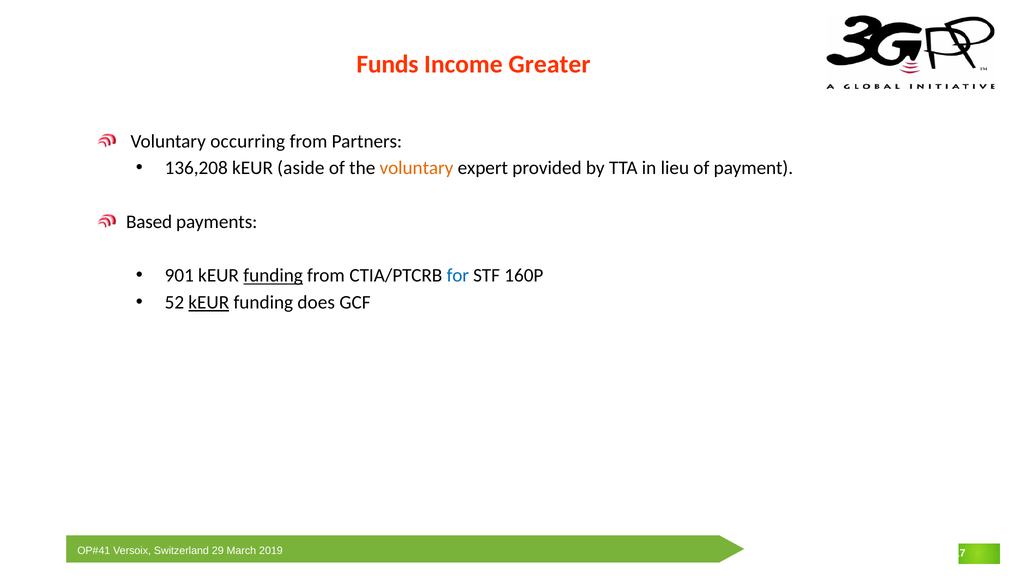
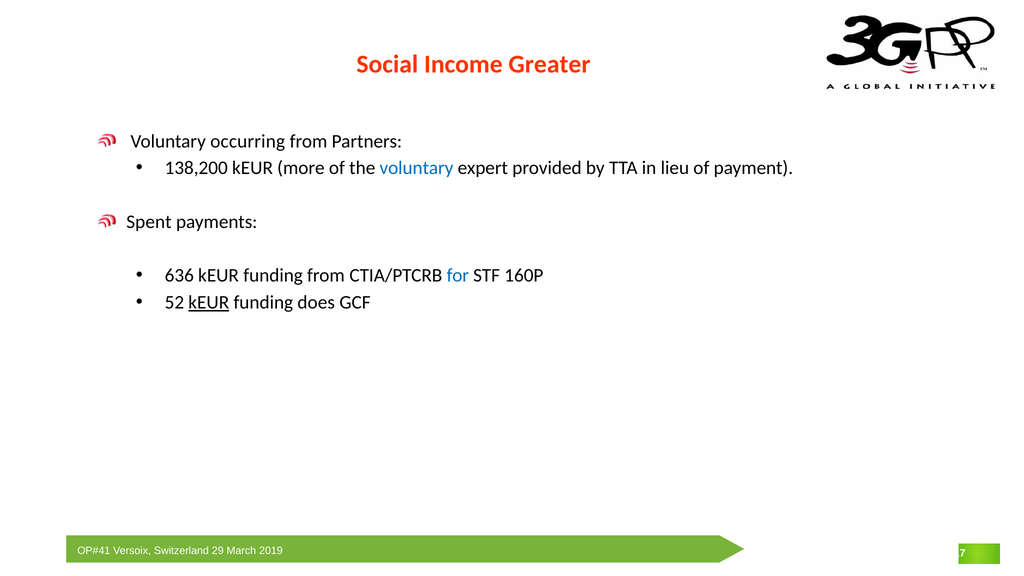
Funds: Funds -> Social
136,208: 136,208 -> 138,200
aside: aside -> more
voluntary at (417, 168) colour: orange -> blue
Based: Based -> Spent
901: 901 -> 636
funding at (273, 276) underline: present -> none
